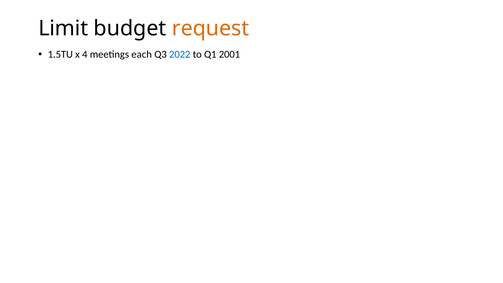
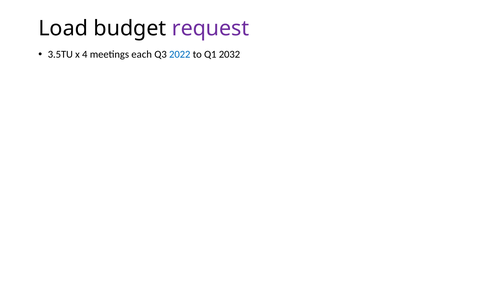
Limit: Limit -> Load
request colour: orange -> purple
1.5TU: 1.5TU -> 3.5TU
2001: 2001 -> 2032
